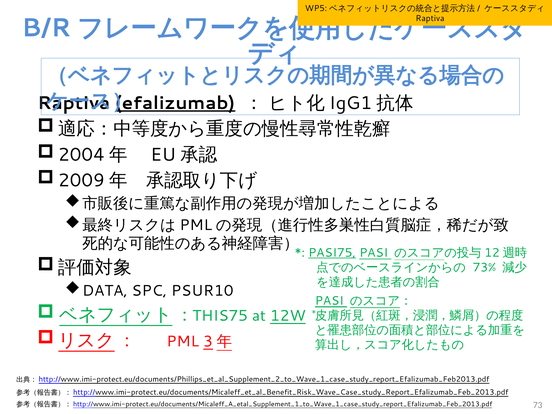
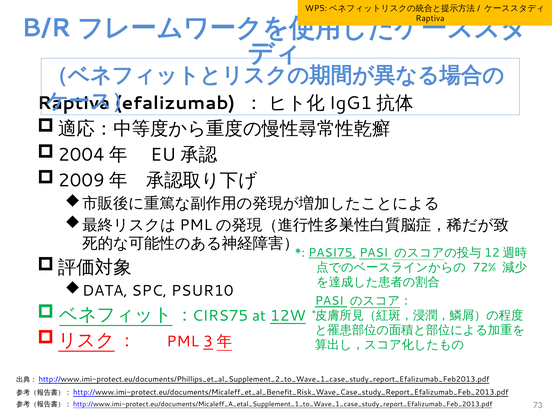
efalizumab underline: present -> none
73%: 73% -> 72%
THIS75: THIS75 -> CIRS75
